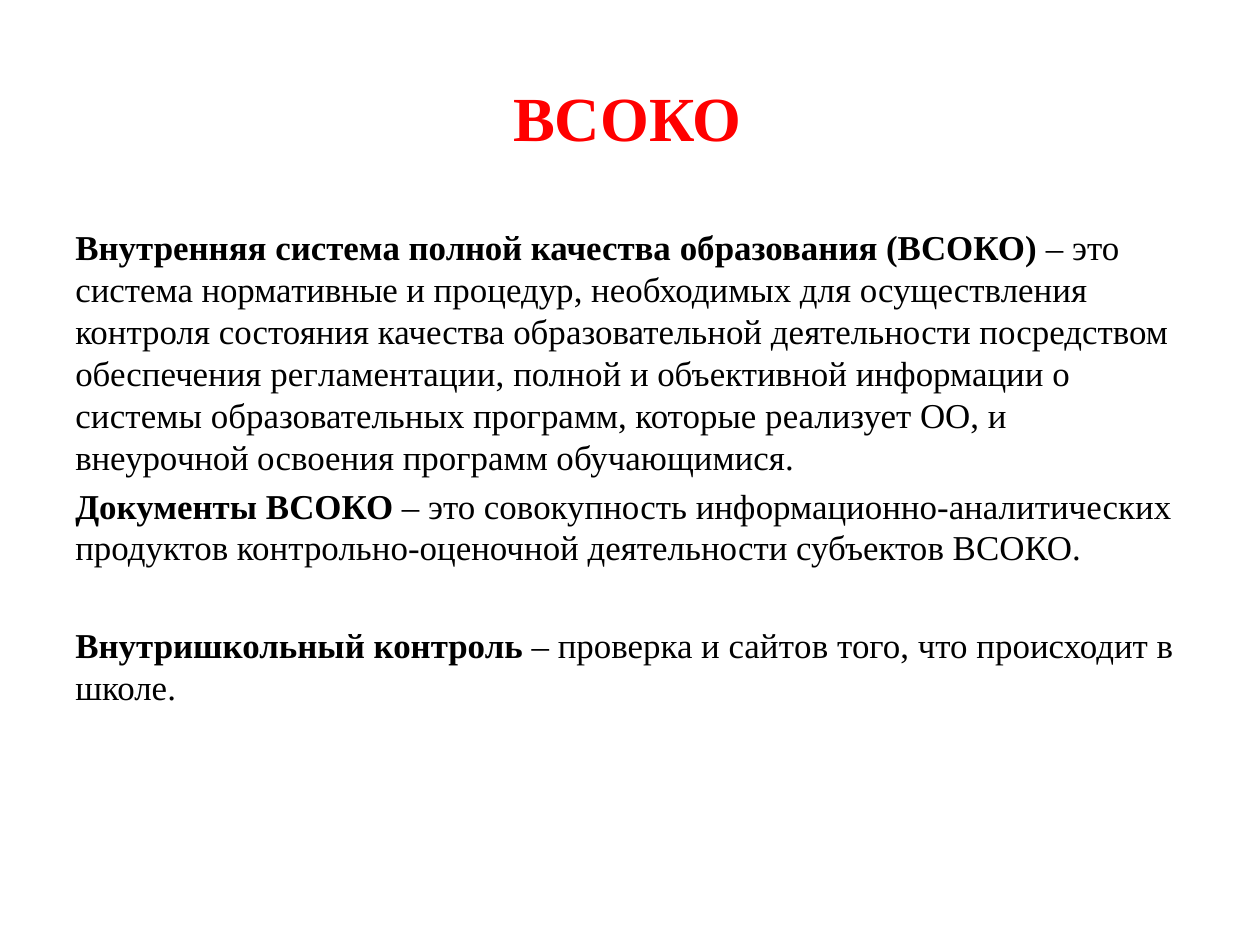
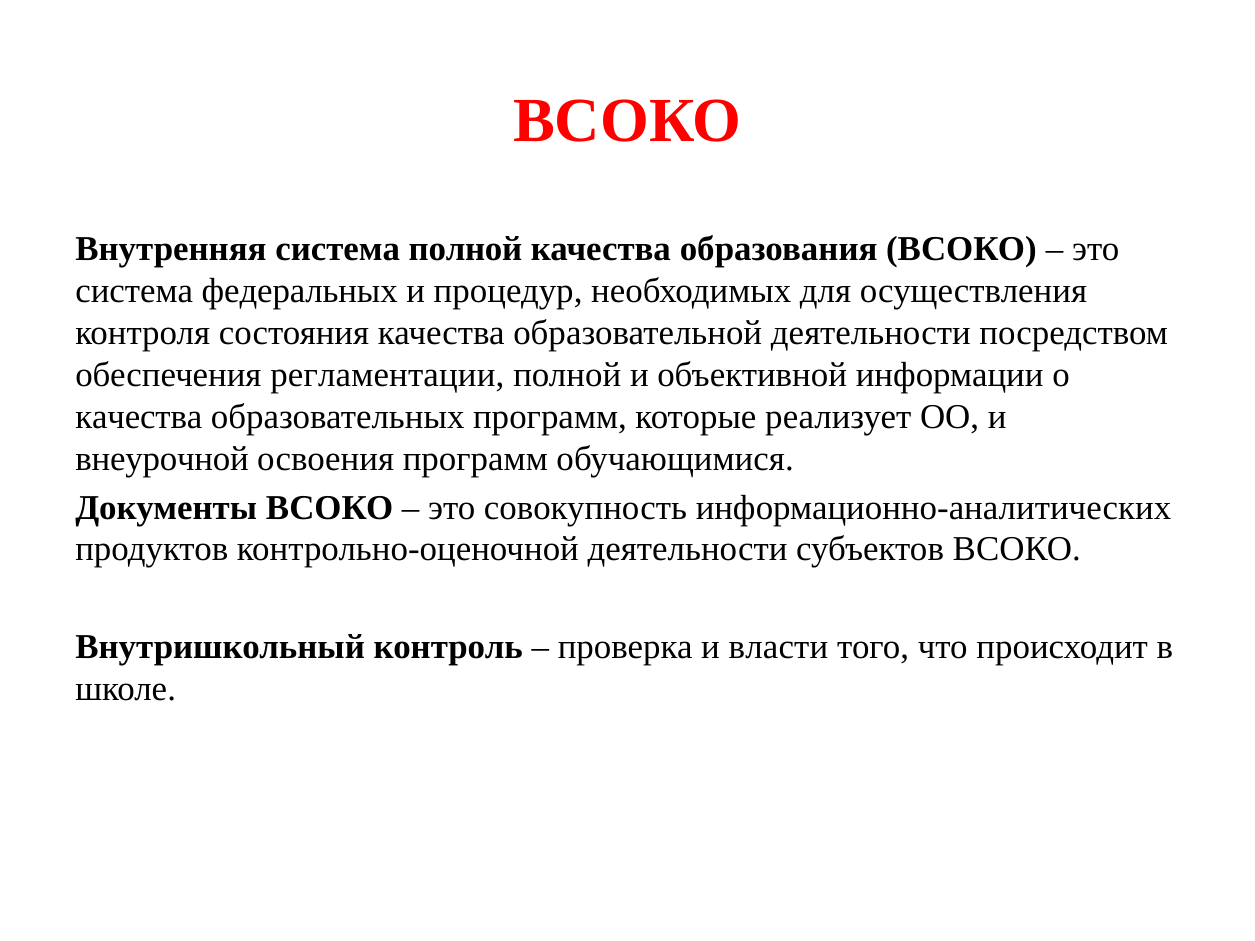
нормативные: нормативные -> федеральных
системы at (139, 417): системы -> качества
сайтов: сайтов -> власти
